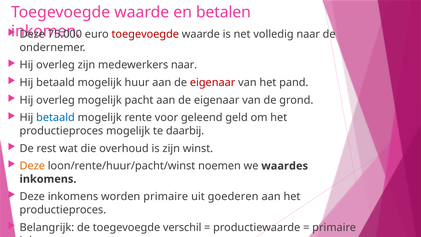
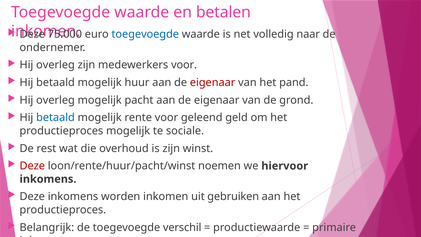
toegevoegde at (145, 34) colour: red -> blue
medewerkers naar: naar -> voor
daarbij: daarbij -> sociale
Deze at (32, 166) colour: orange -> red
waardes: waardes -> hiervoor
worden primaire: primaire -> inkomen
goederen: goederen -> gebruiken
